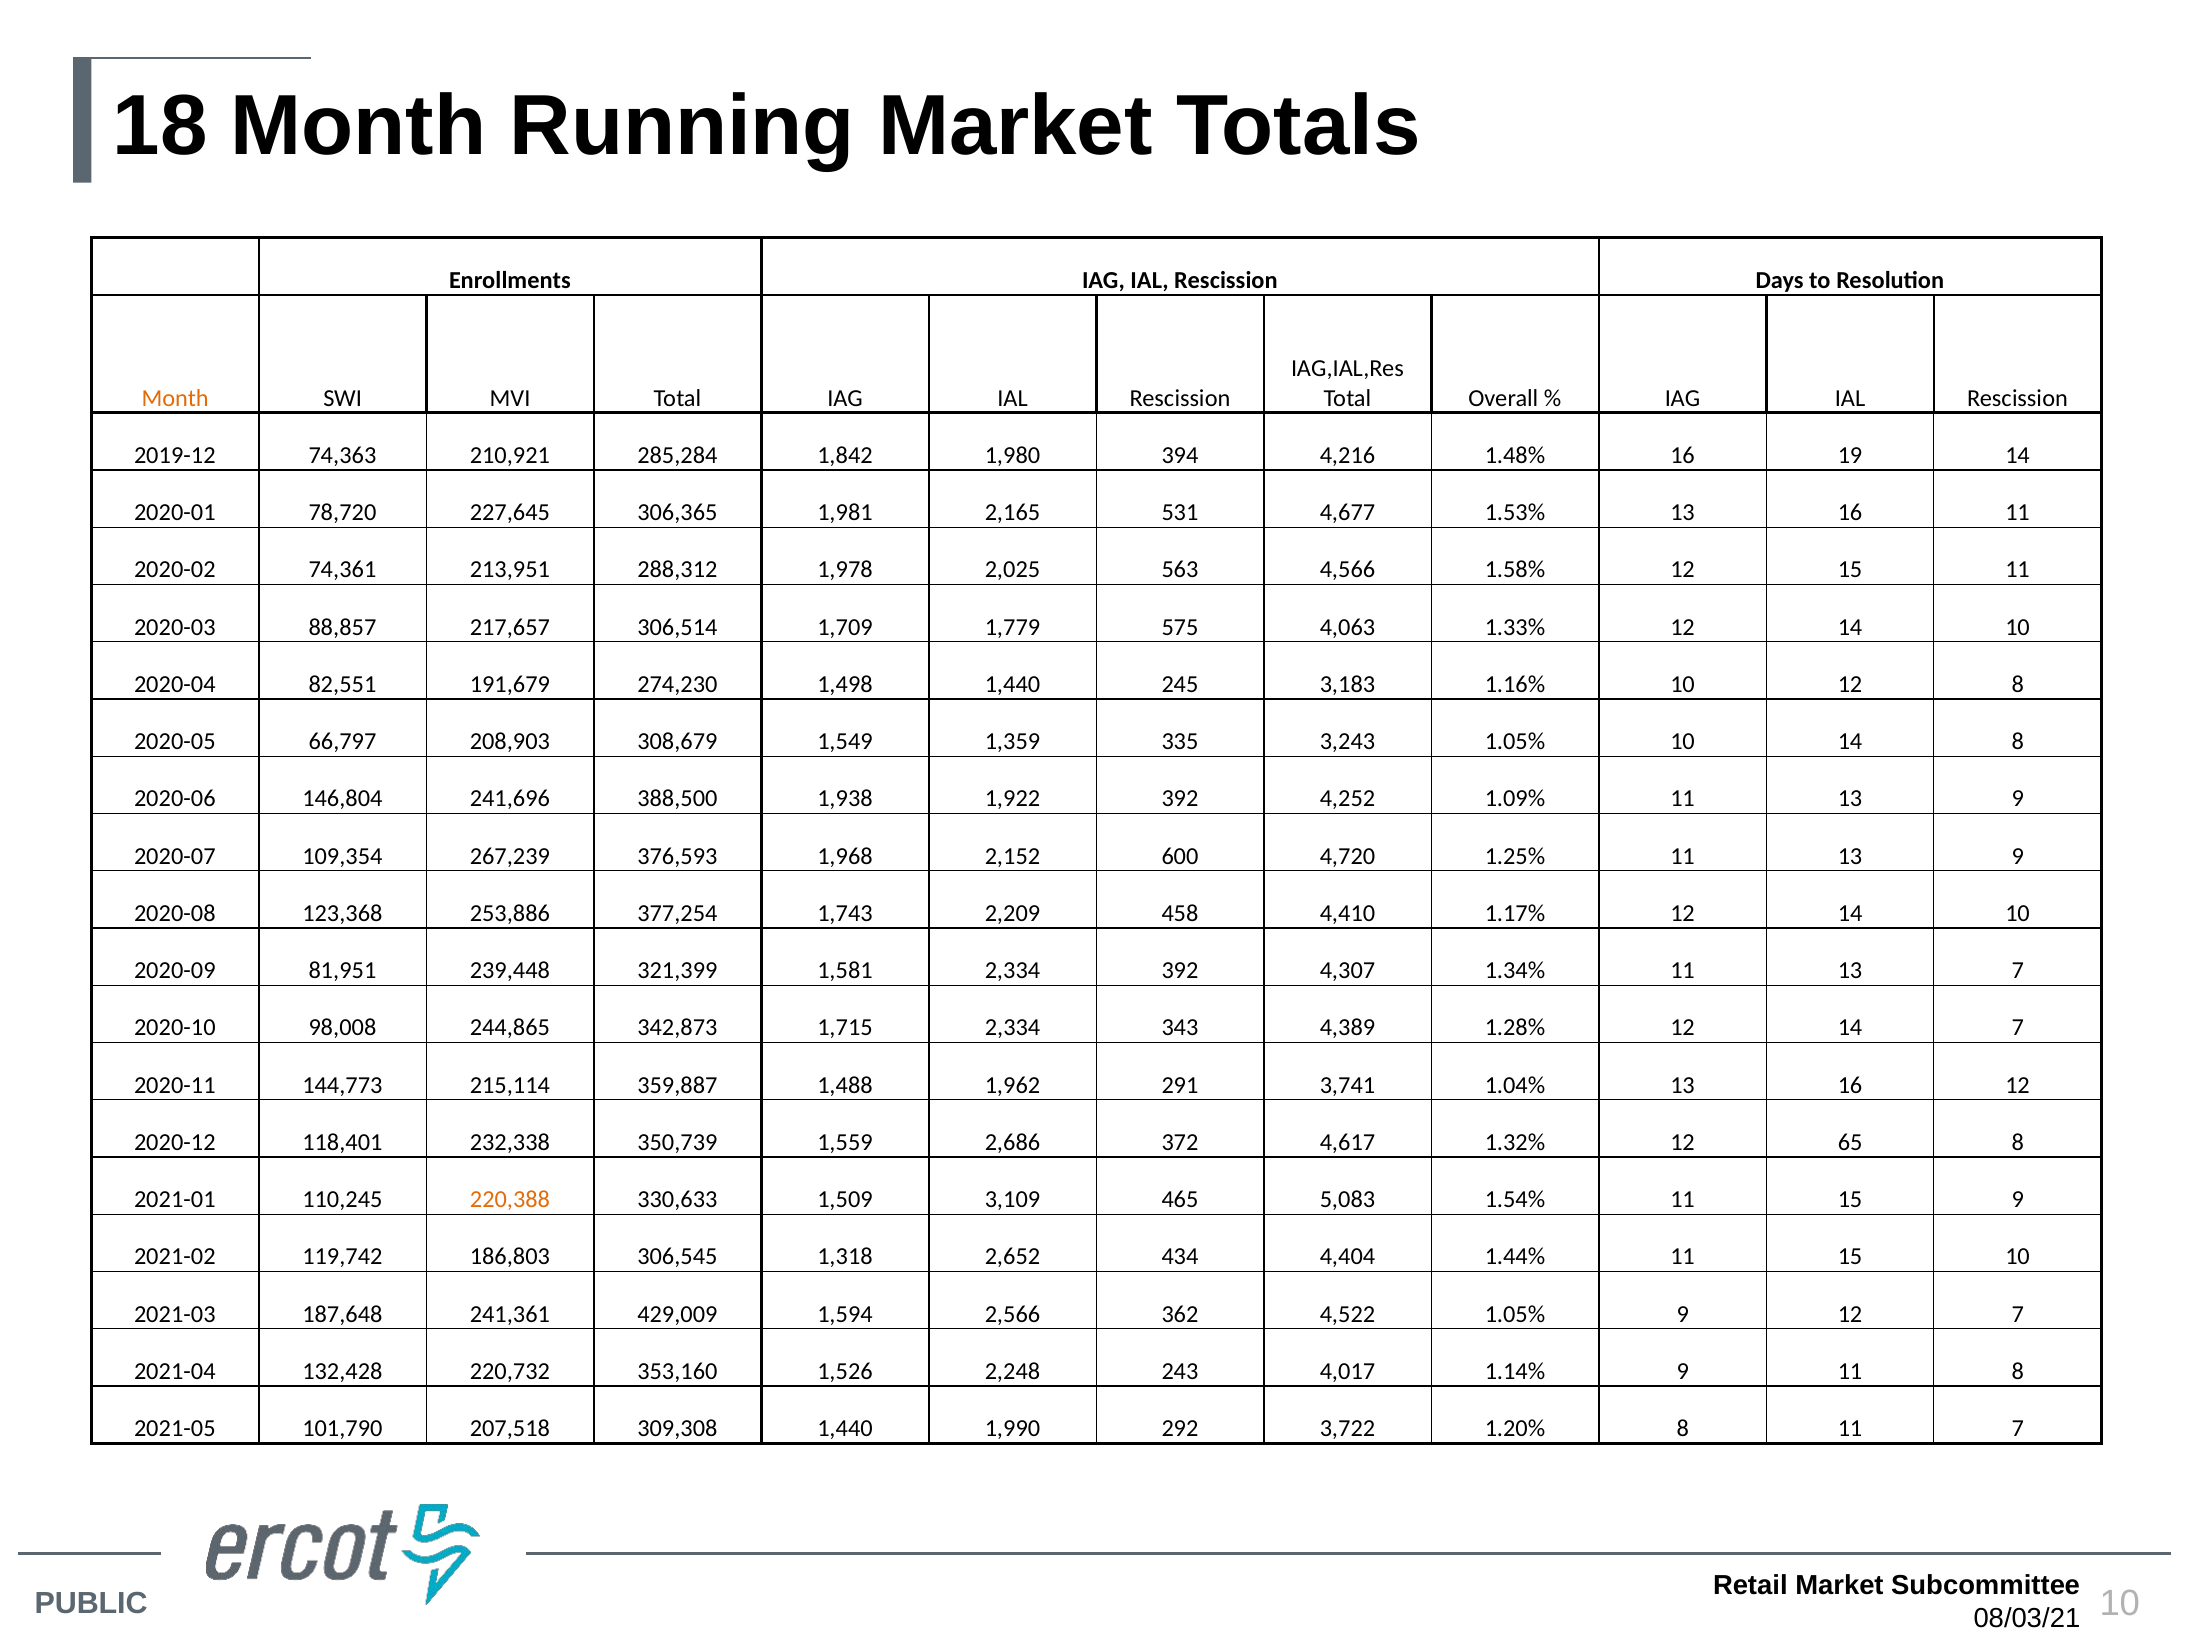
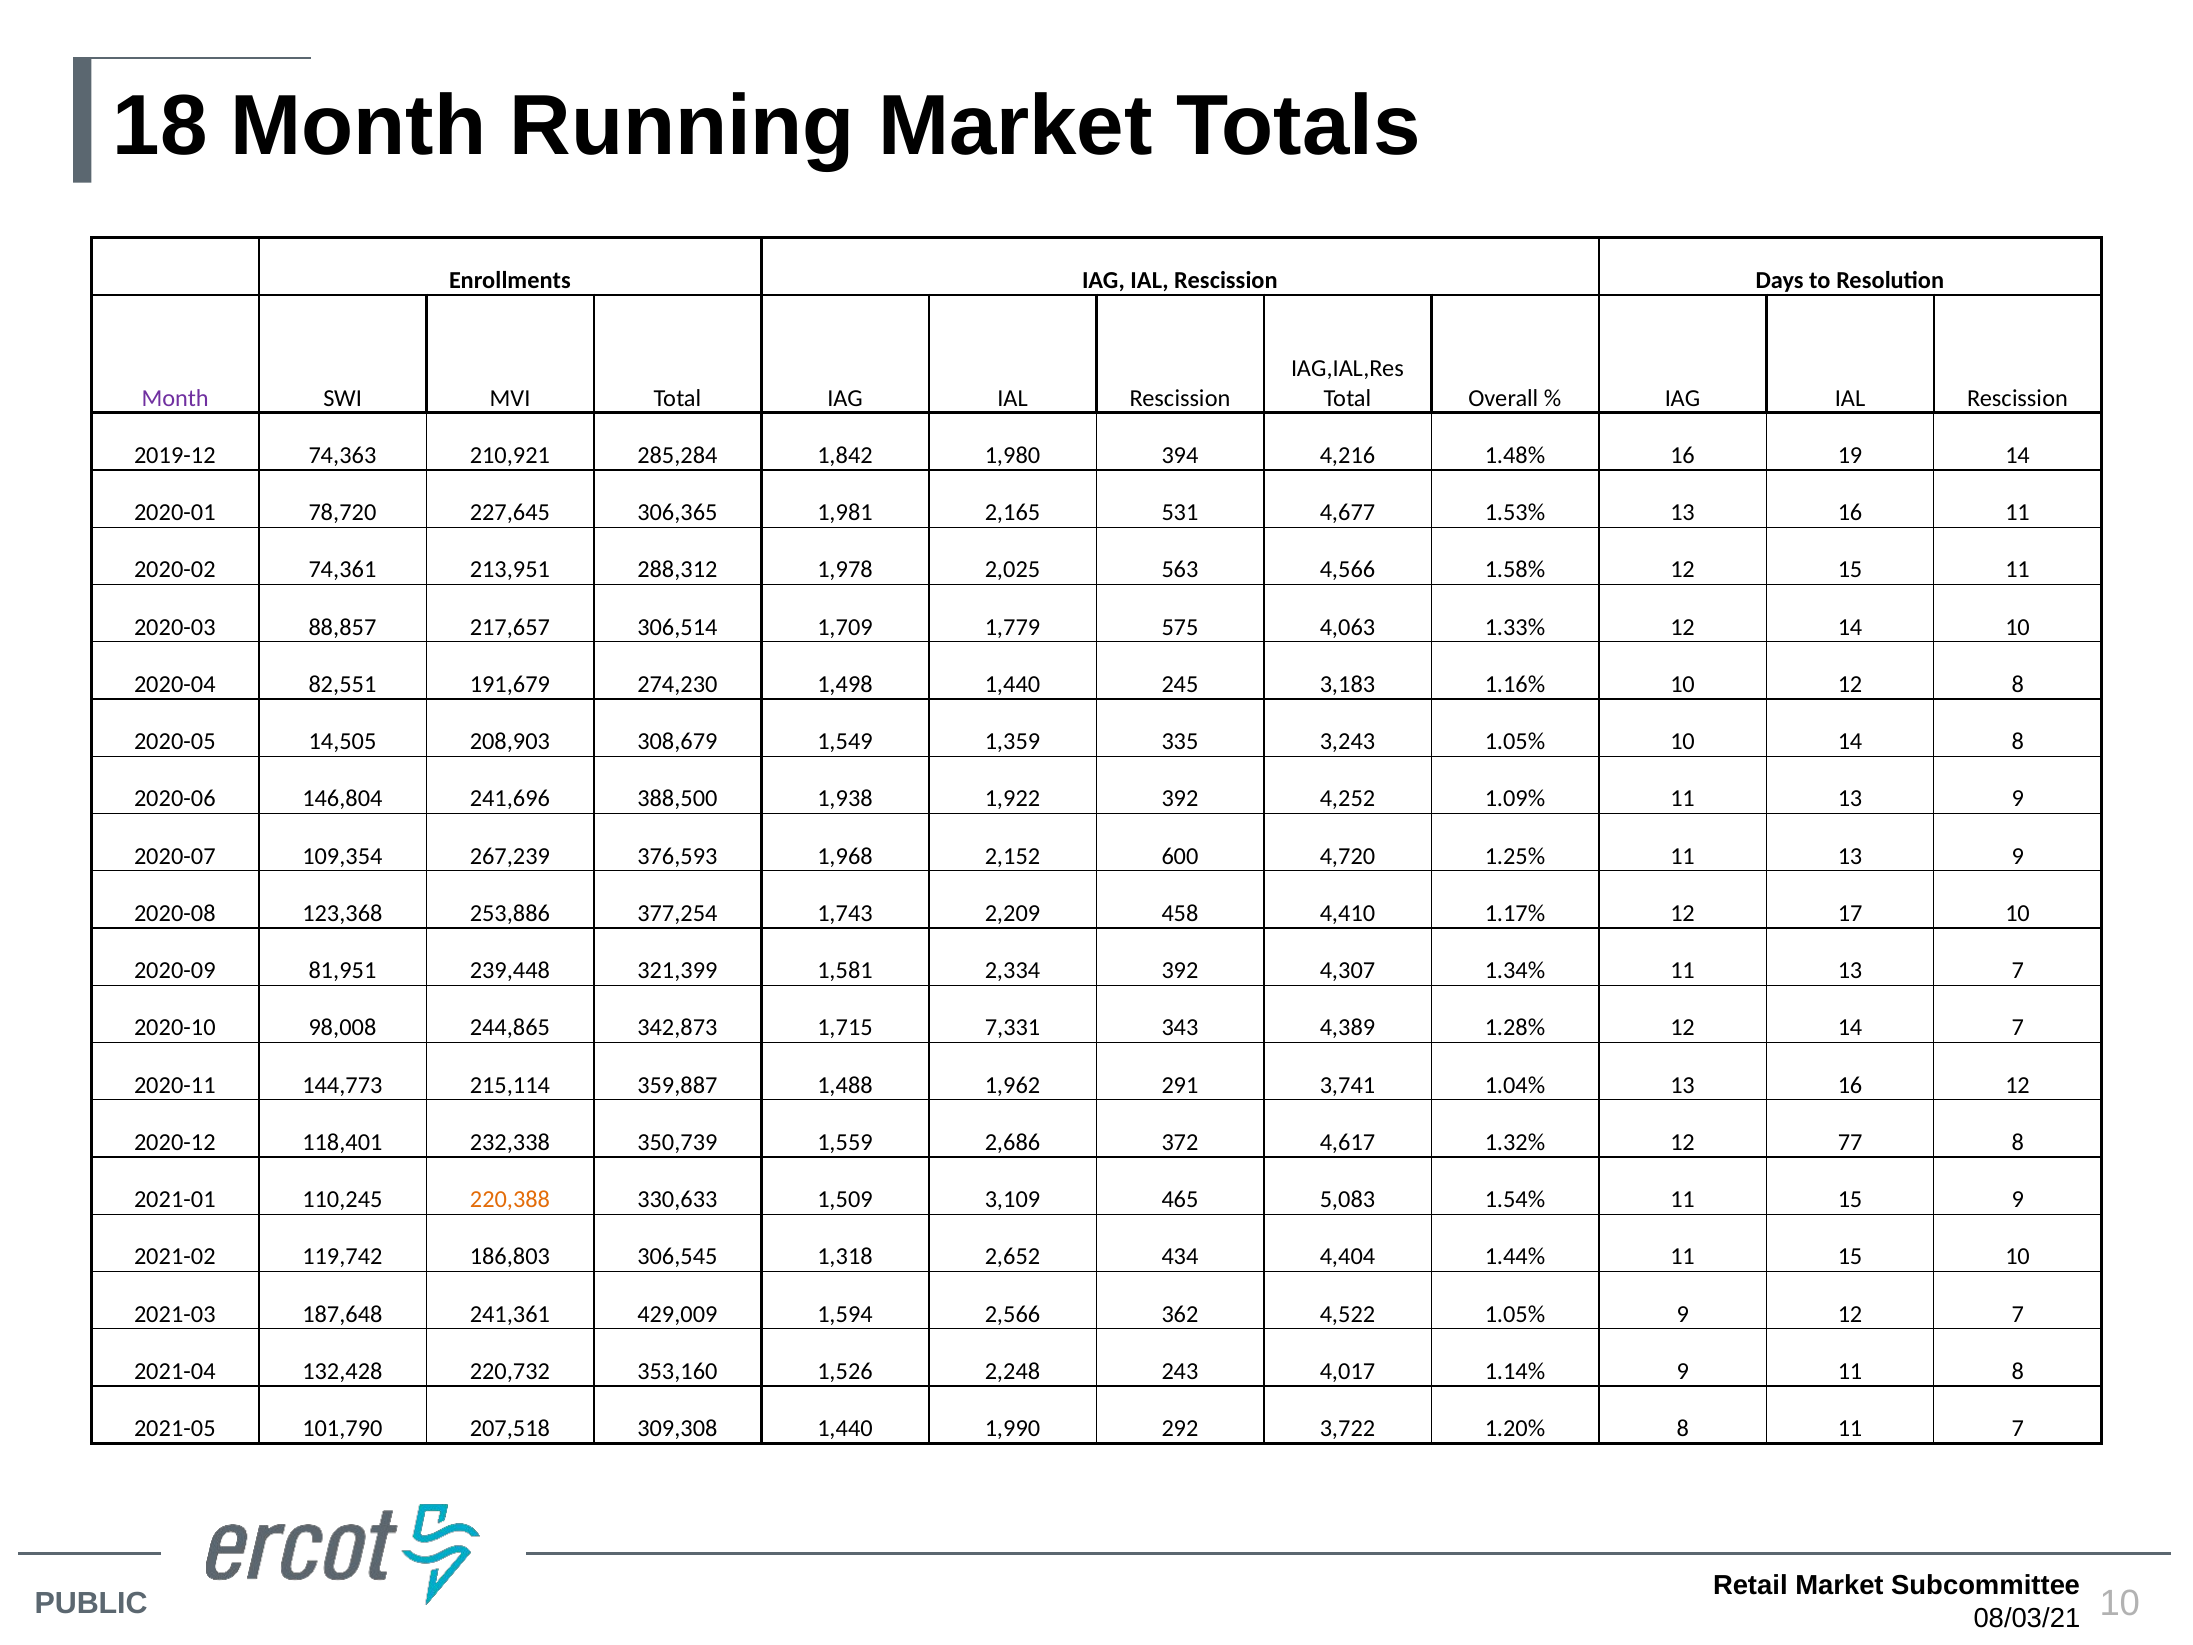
Month at (175, 398) colour: orange -> purple
66,797: 66,797 -> 14,505
1.17% 12 14: 14 -> 17
1,715 2,334: 2,334 -> 7,331
65: 65 -> 77
